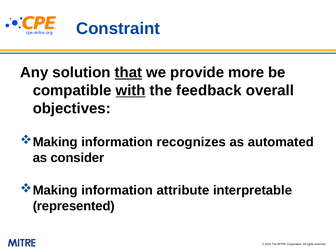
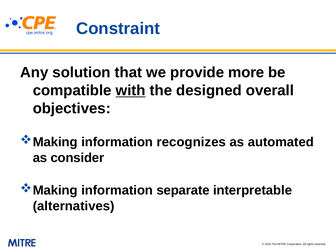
that underline: present -> none
feedback: feedback -> designed
attribute: attribute -> separate
represented: represented -> alternatives
